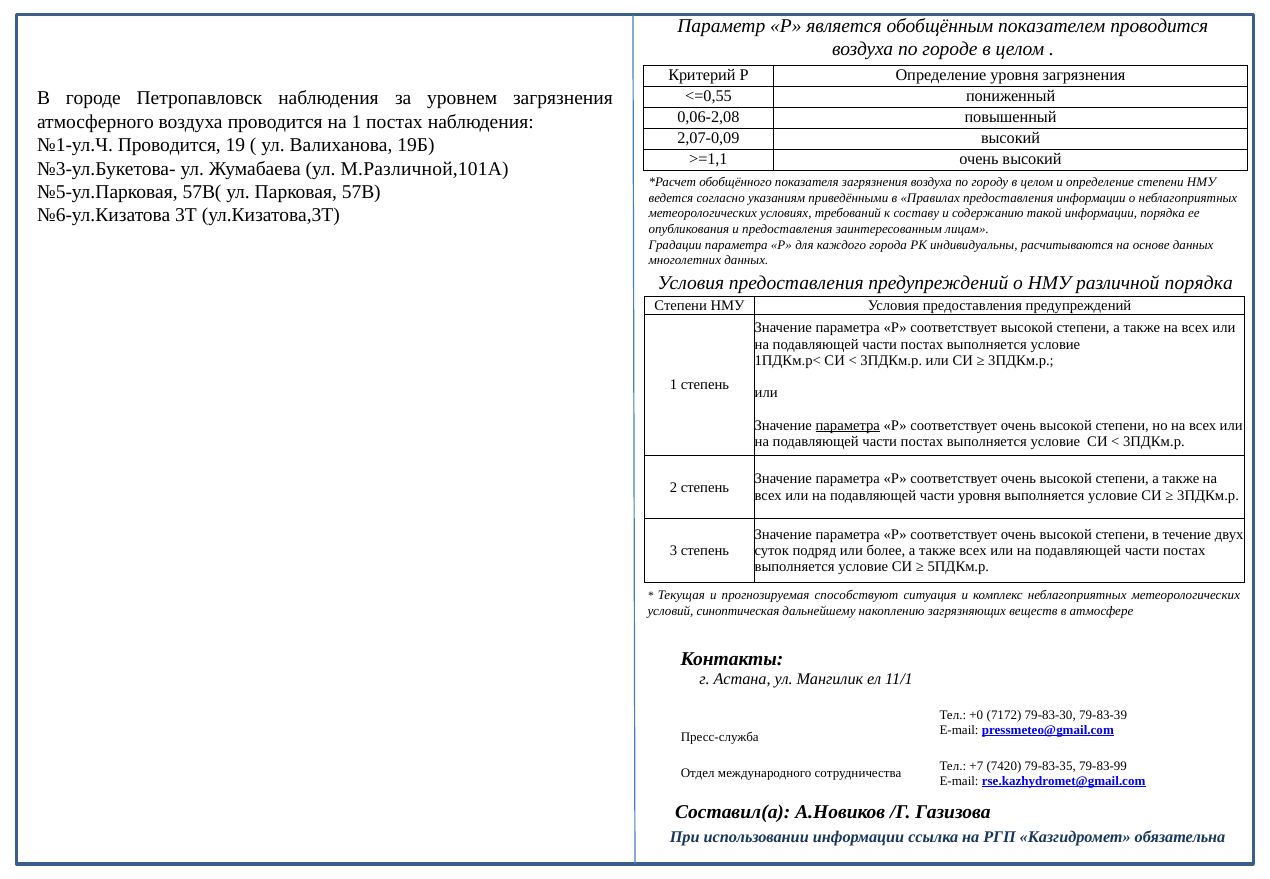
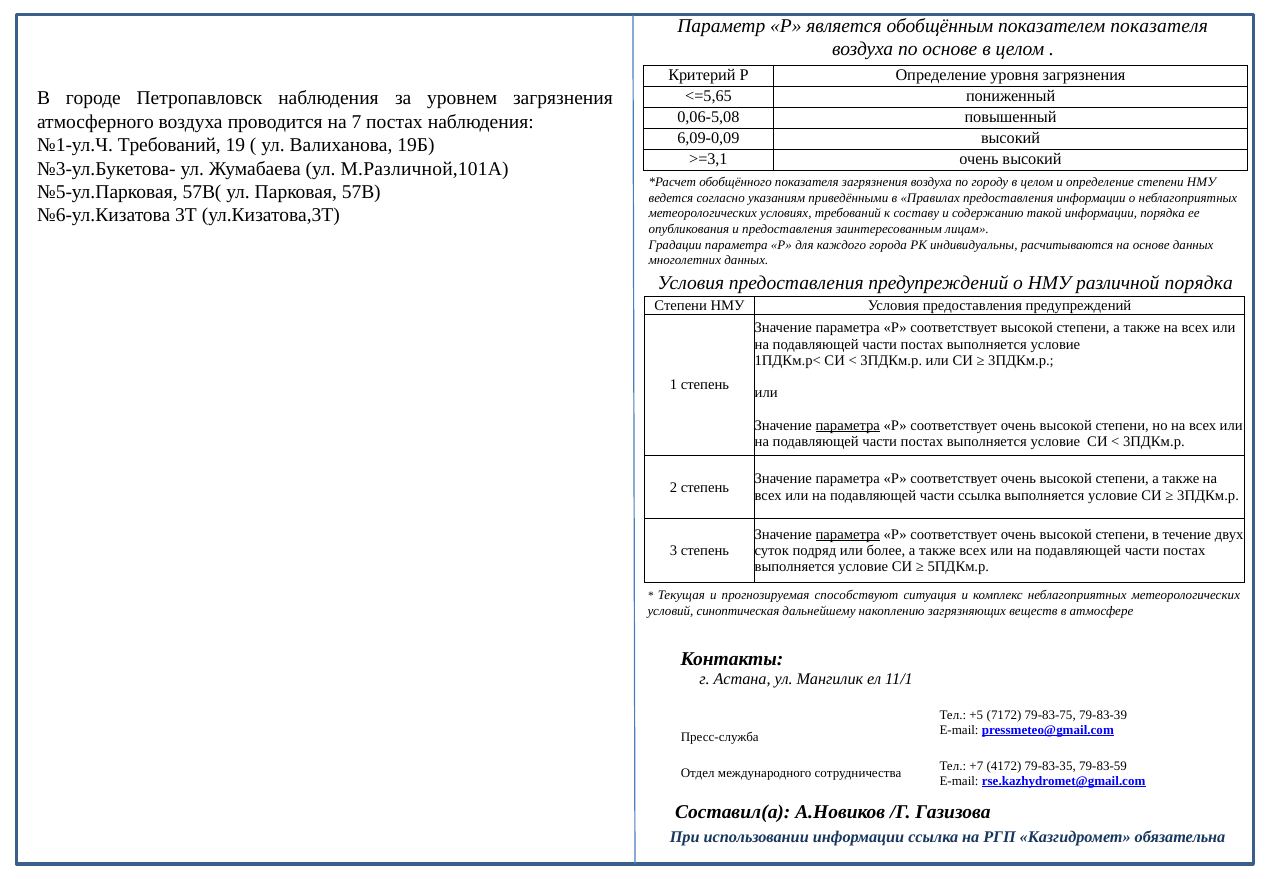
показателем проводится: проводится -> показателя
по городе: городе -> основе
<=0,55: <=0,55 -> <=5,65
0,06-2,08: 0,06-2,08 -> 0,06-5,08
на 1: 1 -> 7
2,07-0,09: 2,07-0,09 -> 6,09-0,09
№1-ул.Ч Проводится: Проводится -> Требований
>=1,1: >=1,1 -> >=3,1
части уровня: уровня -> ссылка
параметра at (848, 535) underline: none -> present
+0: +0 -> +5
79-83-30: 79-83-30 -> 79-83-75
7420: 7420 -> 4172
79-83-99: 79-83-99 -> 79-83-59
